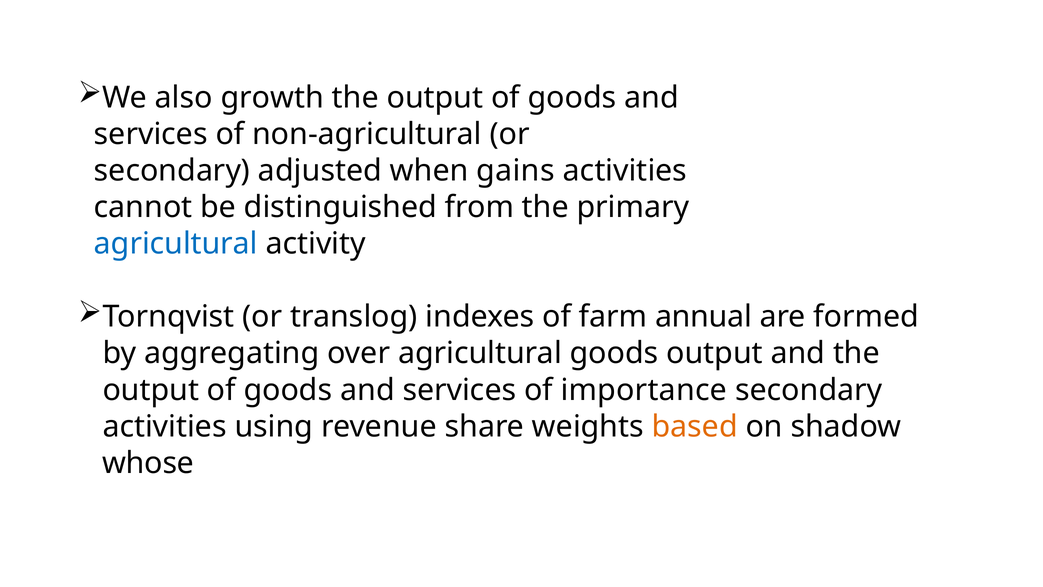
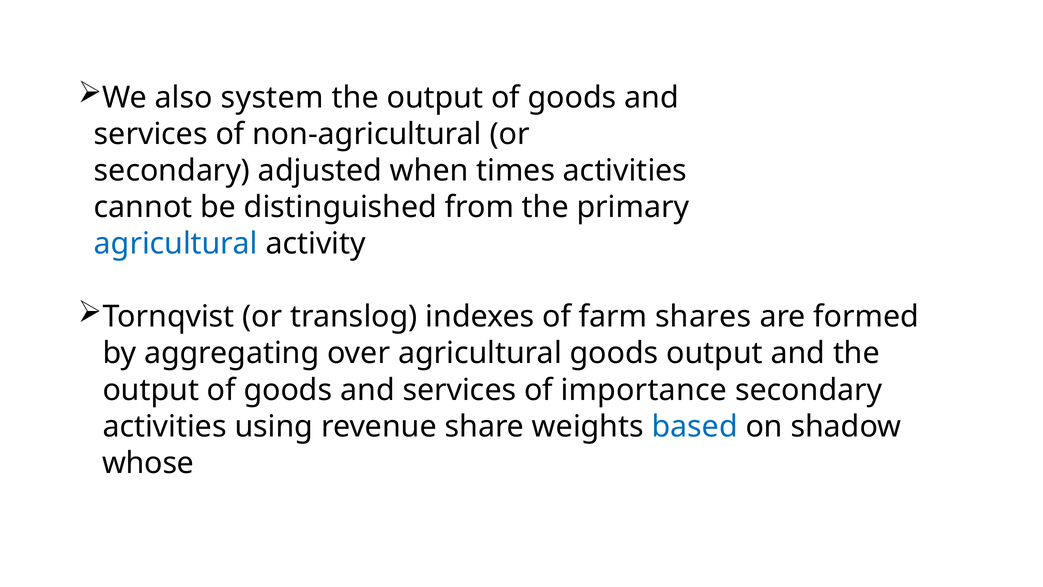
growth: growth -> system
gains: gains -> times
annual: annual -> shares
based colour: orange -> blue
